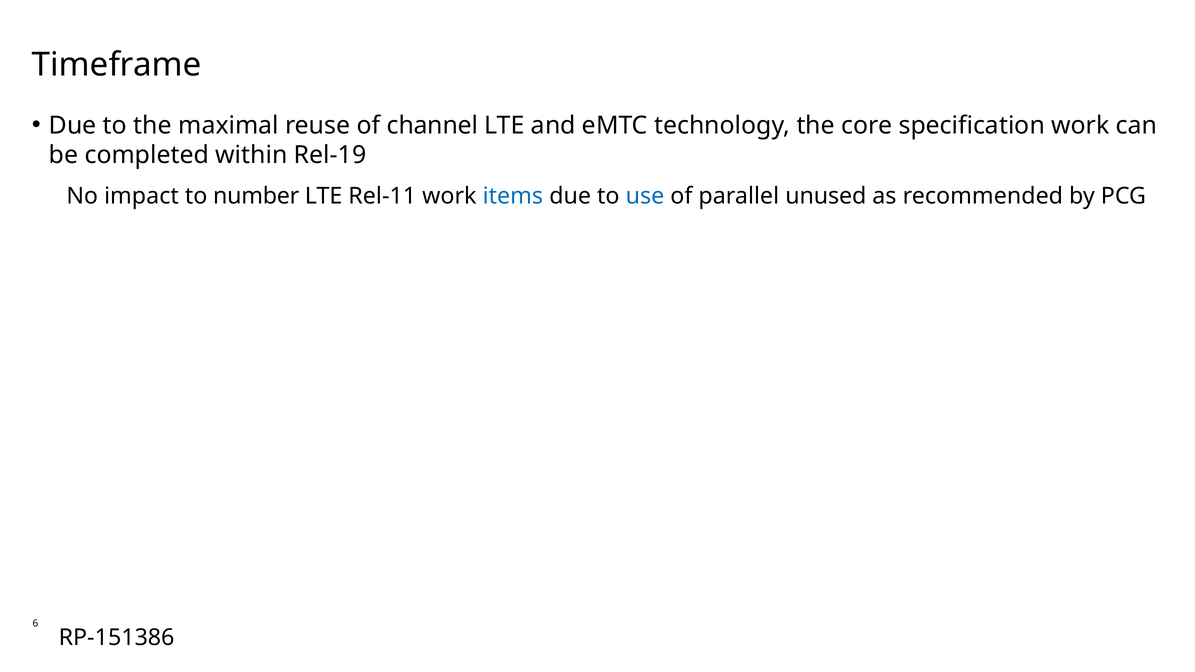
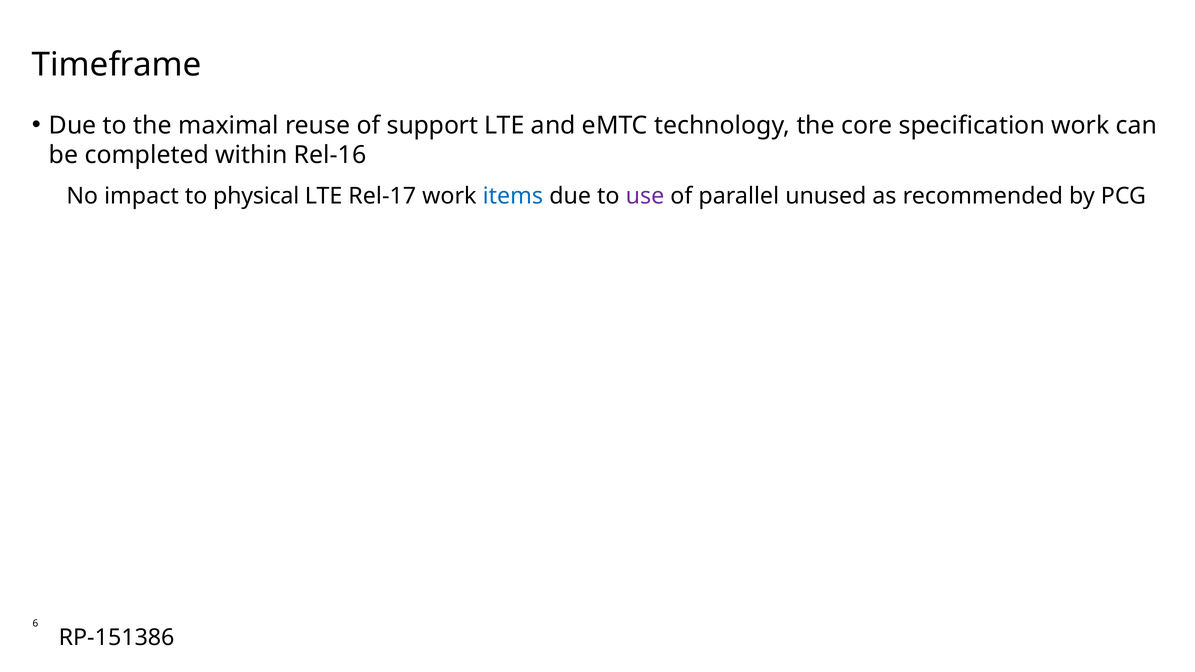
channel: channel -> support
Rel-19: Rel-19 -> Rel-16
number: number -> physical
Rel-11: Rel-11 -> Rel-17
use colour: blue -> purple
